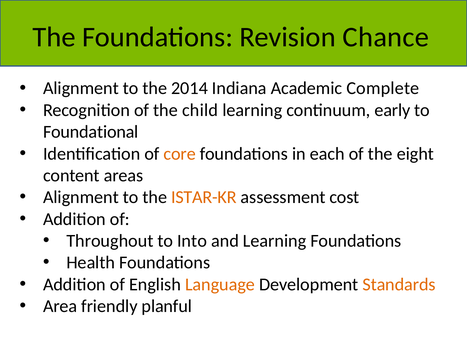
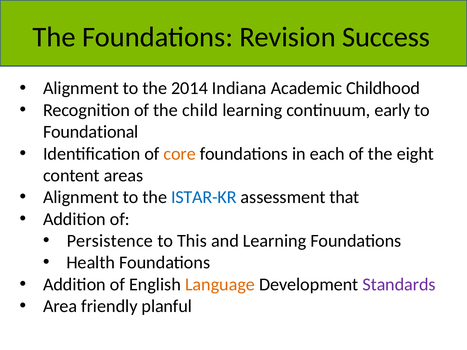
Chance: Chance -> Success
Complete: Complete -> Childhood
ISTAR-KR colour: orange -> blue
cost: cost -> that
Throughout: Throughout -> Persistence
Into: Into -> This
Standards colour: orange -> purple
